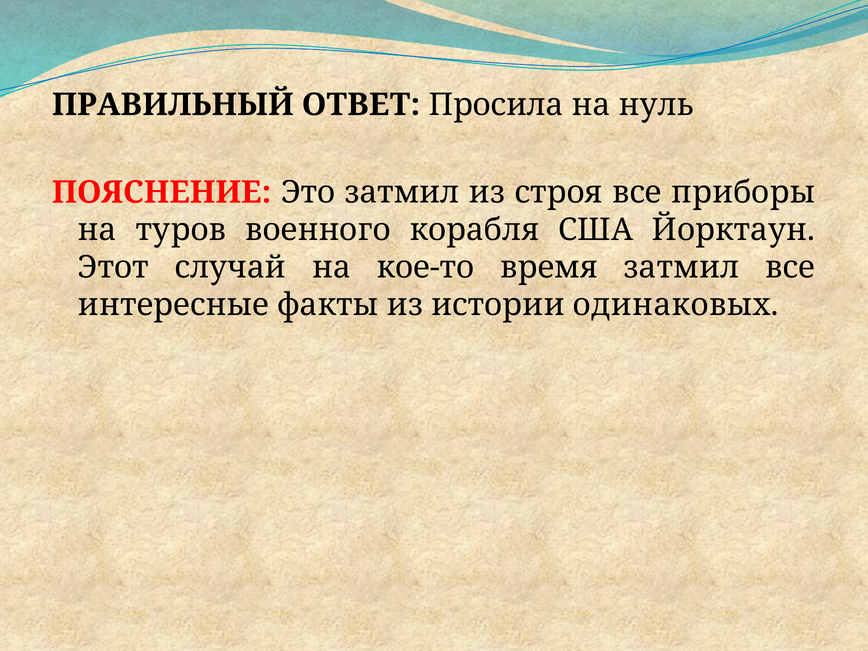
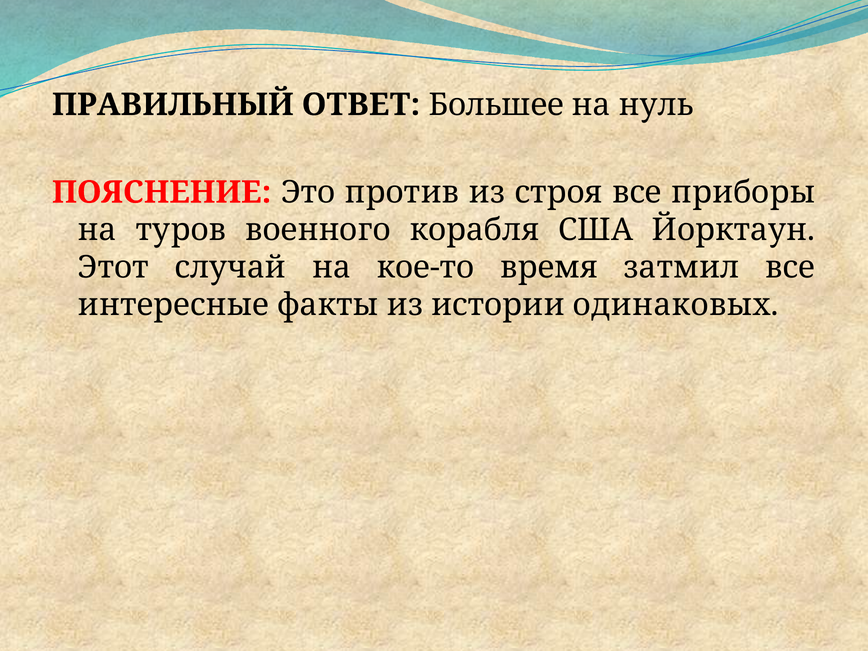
Просила: Просила -> Большее
Это затмил: затмил -> против
